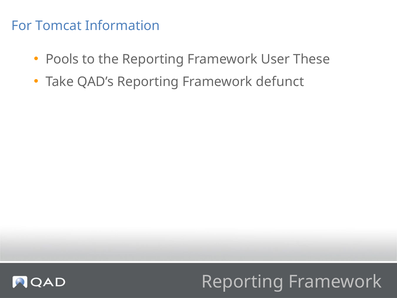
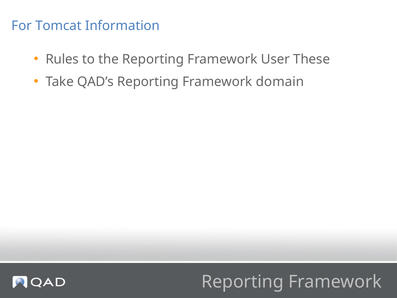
Pools: Pools -> Rules
defunct: defunct -> domain
